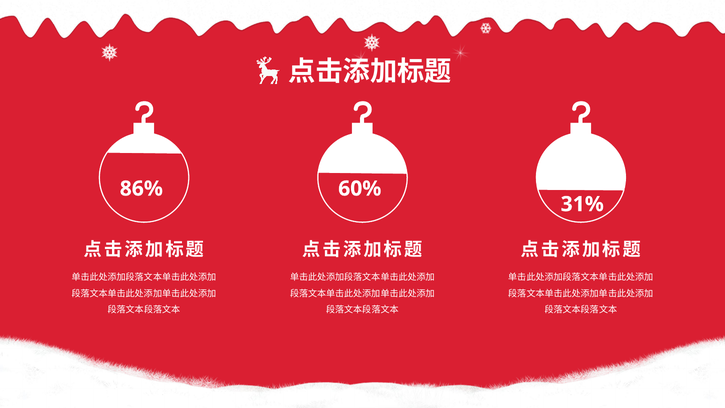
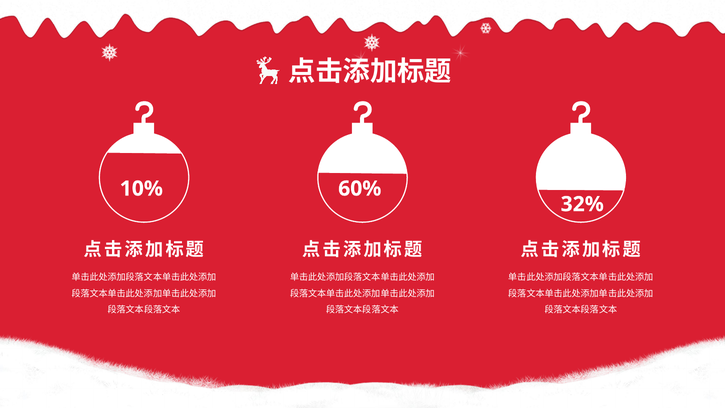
86%: 86% -> 10%
31%: 31% -> 32%
